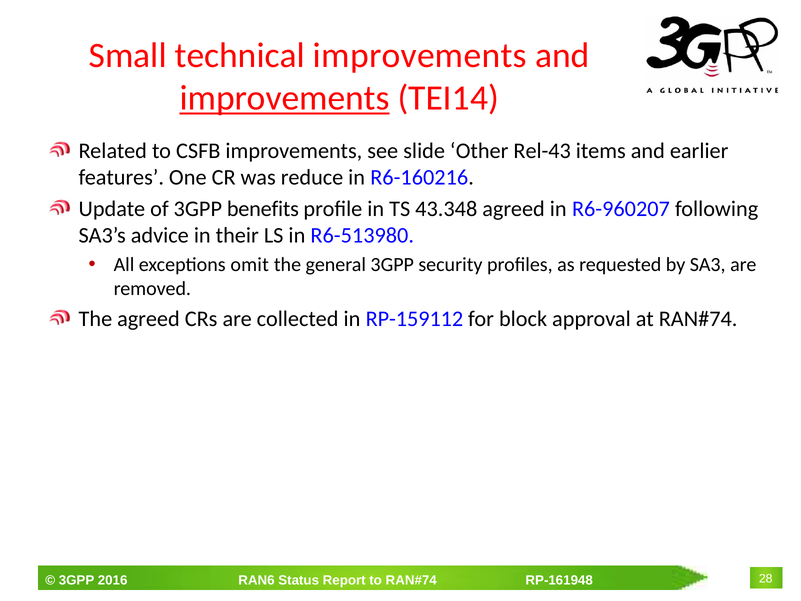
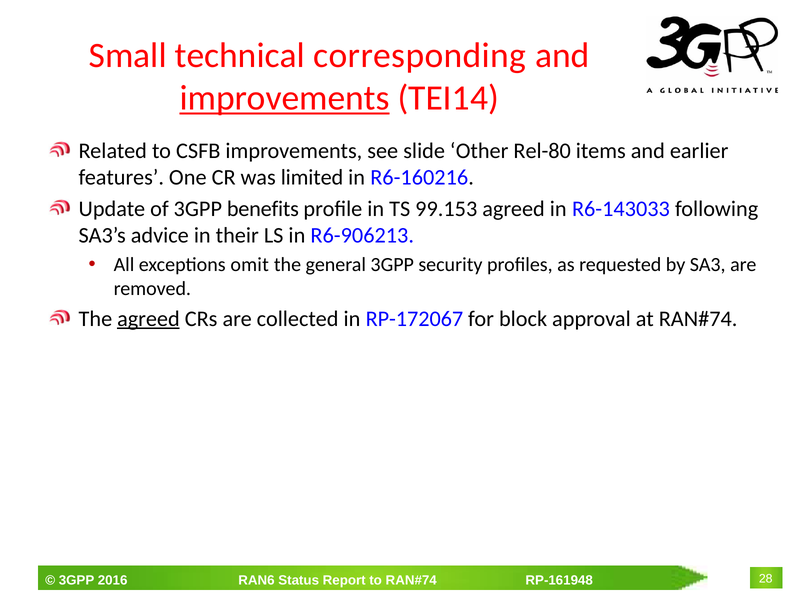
technical improvements: improvements -> corresponding
Rel-43: Rel-43 -> Rel-80
reduce: reduce -> limited
43.348: 43.348 -> 99.153
R6-960207: R6-960207 -> R6-143033
R6-513980: R6-513980 -> R6-906213
agreed at (148, 319) underline: none -> present
RP-159112: RP-159112 -> RP-172067
